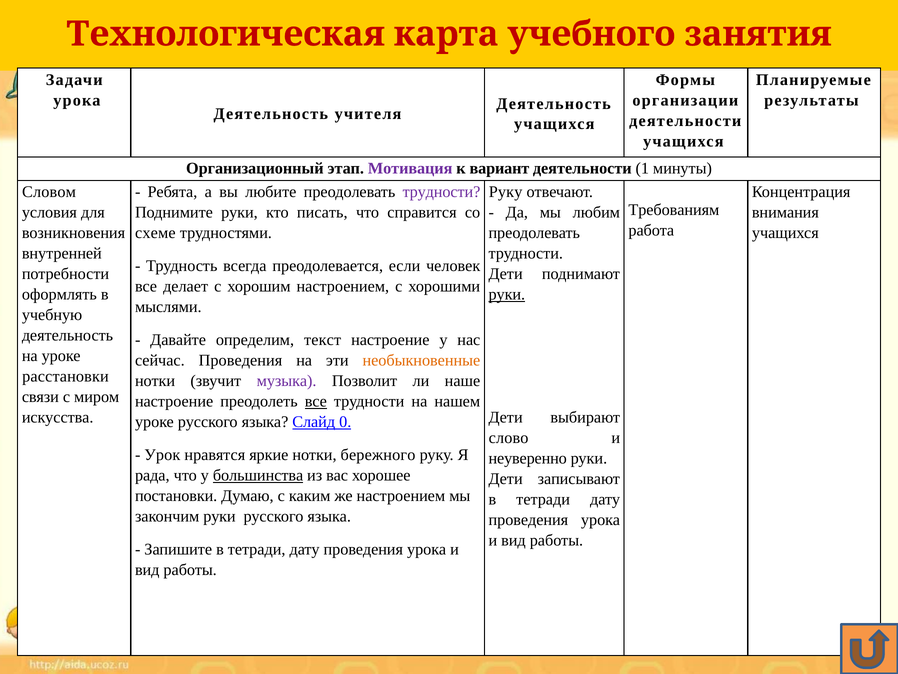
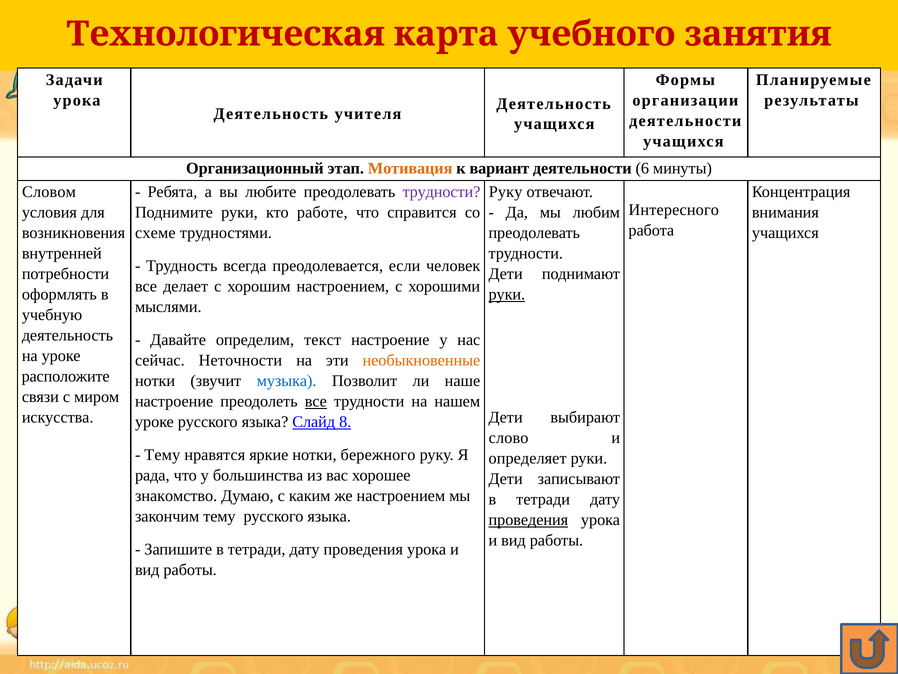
Мотивация colour: purple -> orange
1: 1 -> 6
Требованиям: Требованиям -> Интересного
писать: писать -> работе
сейчас Проведения: Проведения -> Неточности
расстановки: расстановки -> расположите
музыка colour: purple -> blue
0: 0 -> 8
Урок at (162, 455): Урок -> Тему
неуверенно: неуверенно -> определяет
большинства underline: present -> none
постановки: постановки -> знакомство
закончим руки: руки -> тему
проведения at (528, 519) underline: none -> present
